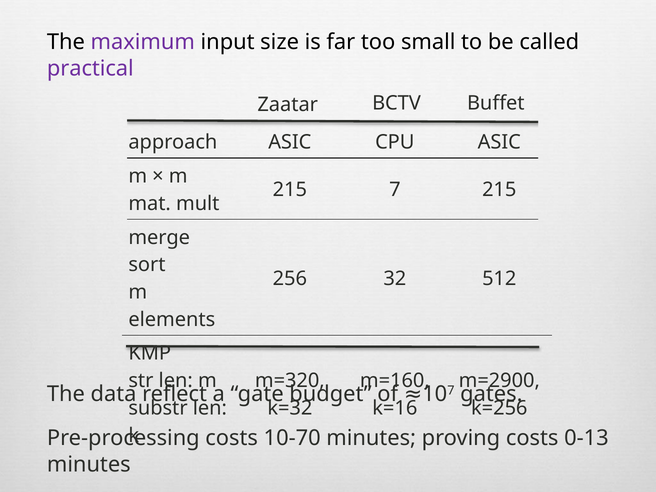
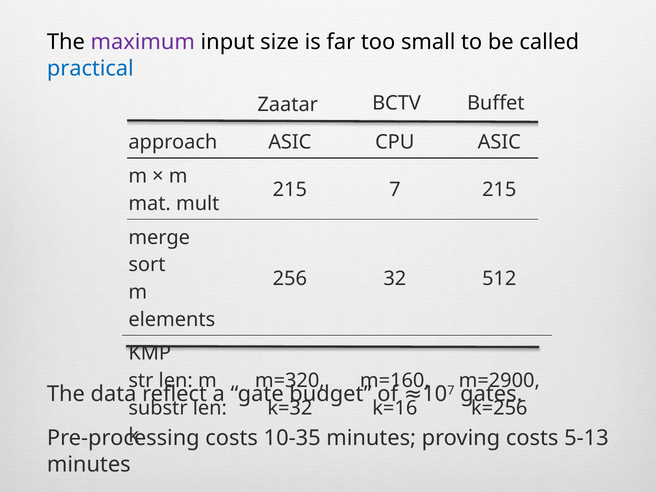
practical colour: purple -> blue
10-70: 10-70 -> 10-35
0-13: 0-13 -> 5-13
